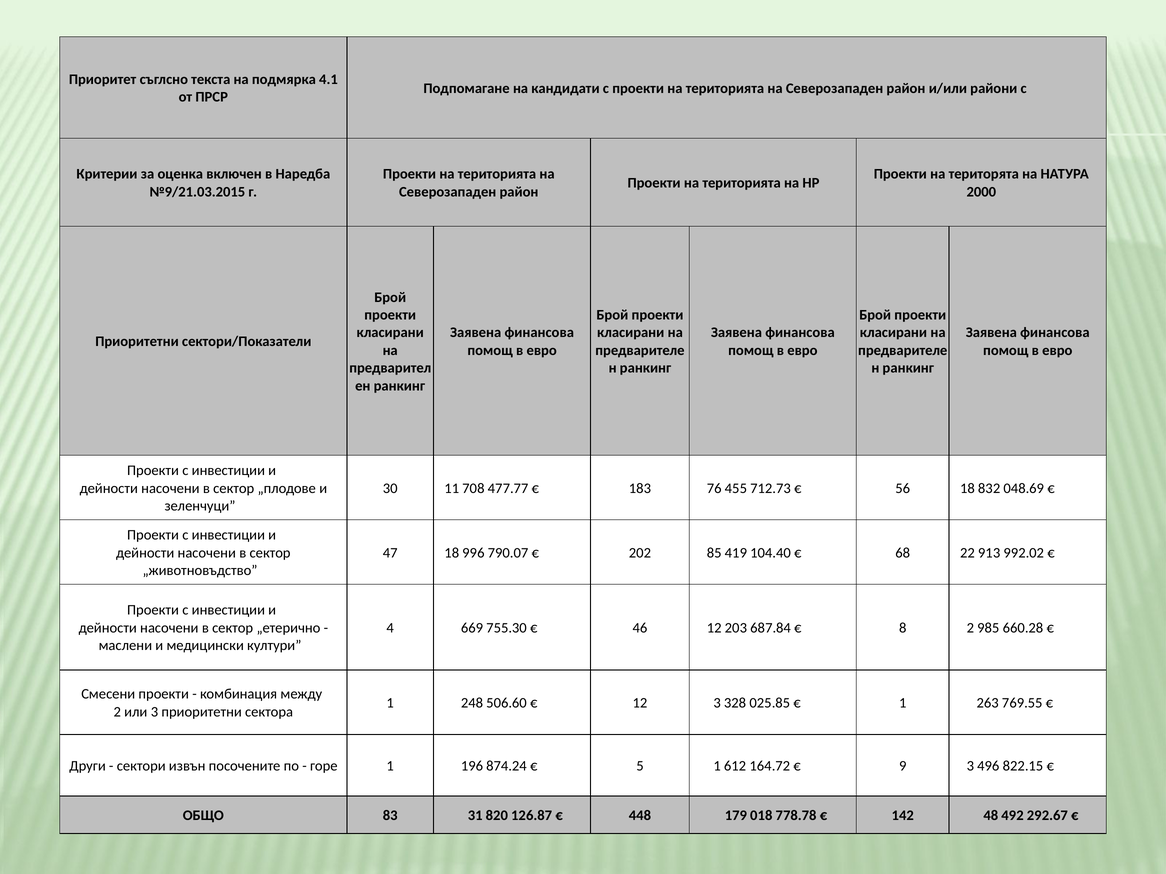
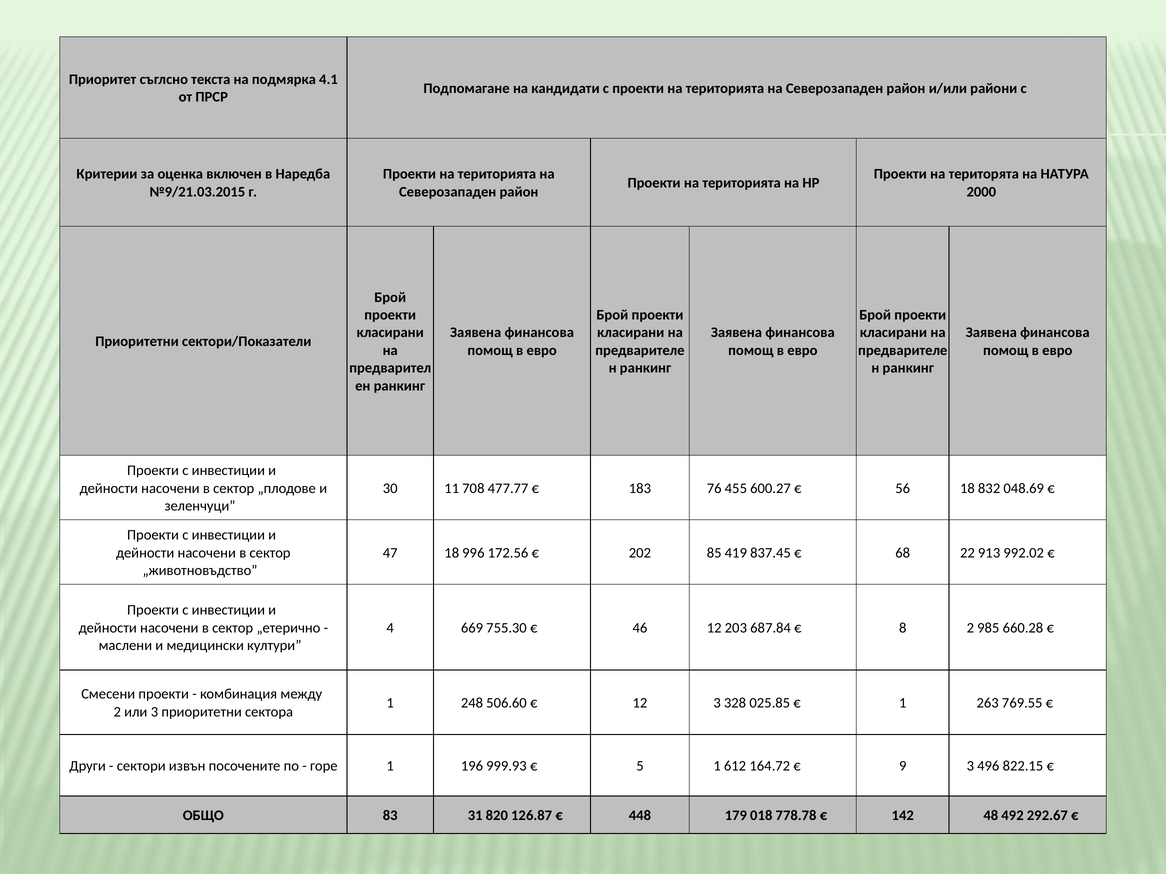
712.73: 712.73 -> 600.27
790.07: 790.07 -> 172.56
104.40: 104.40 -> 837.45
874.24: 874.24 -> 999.93
